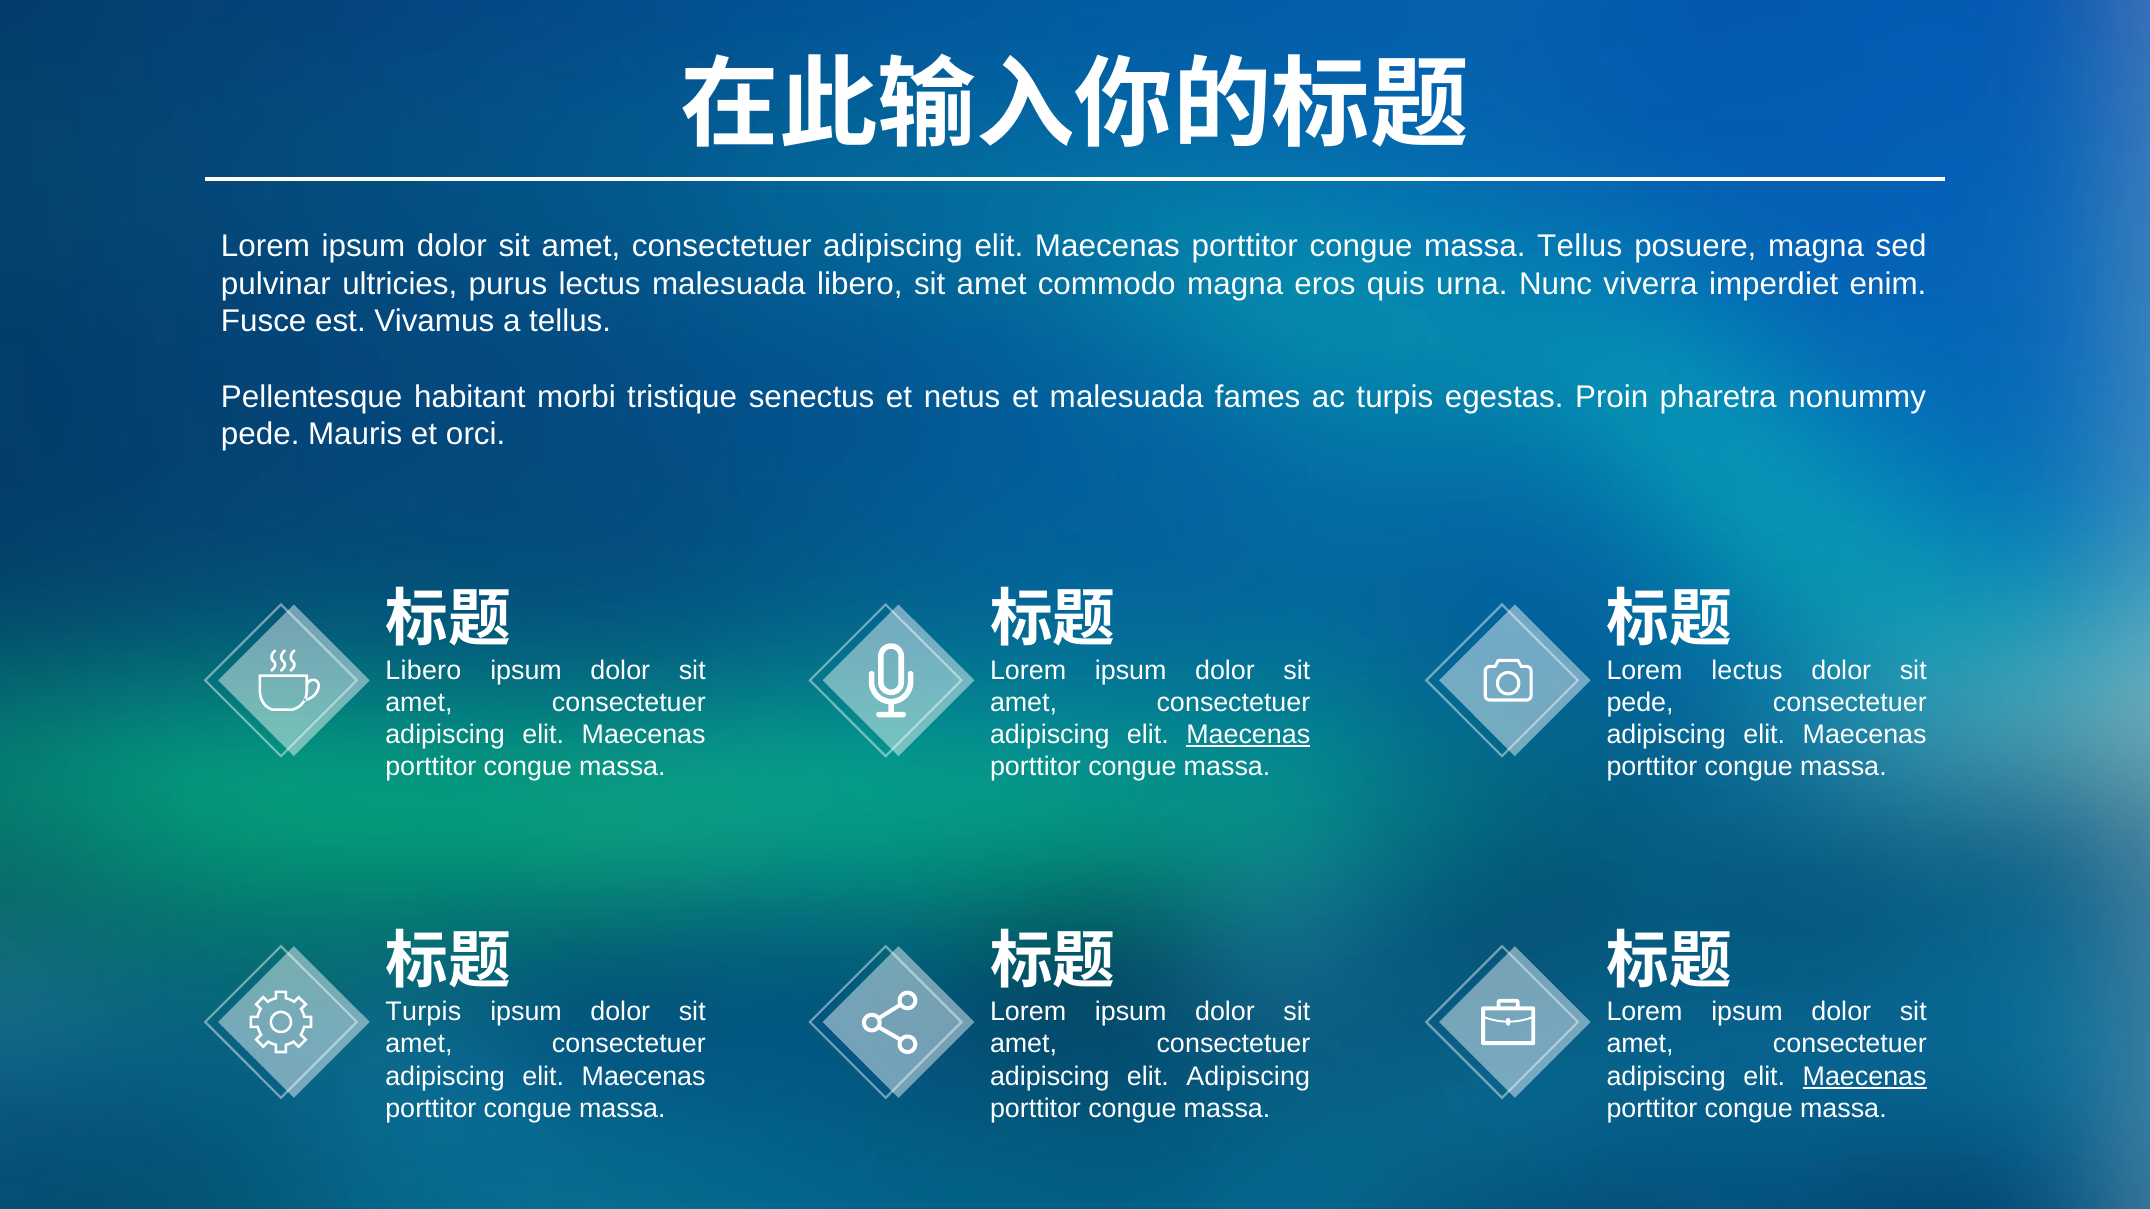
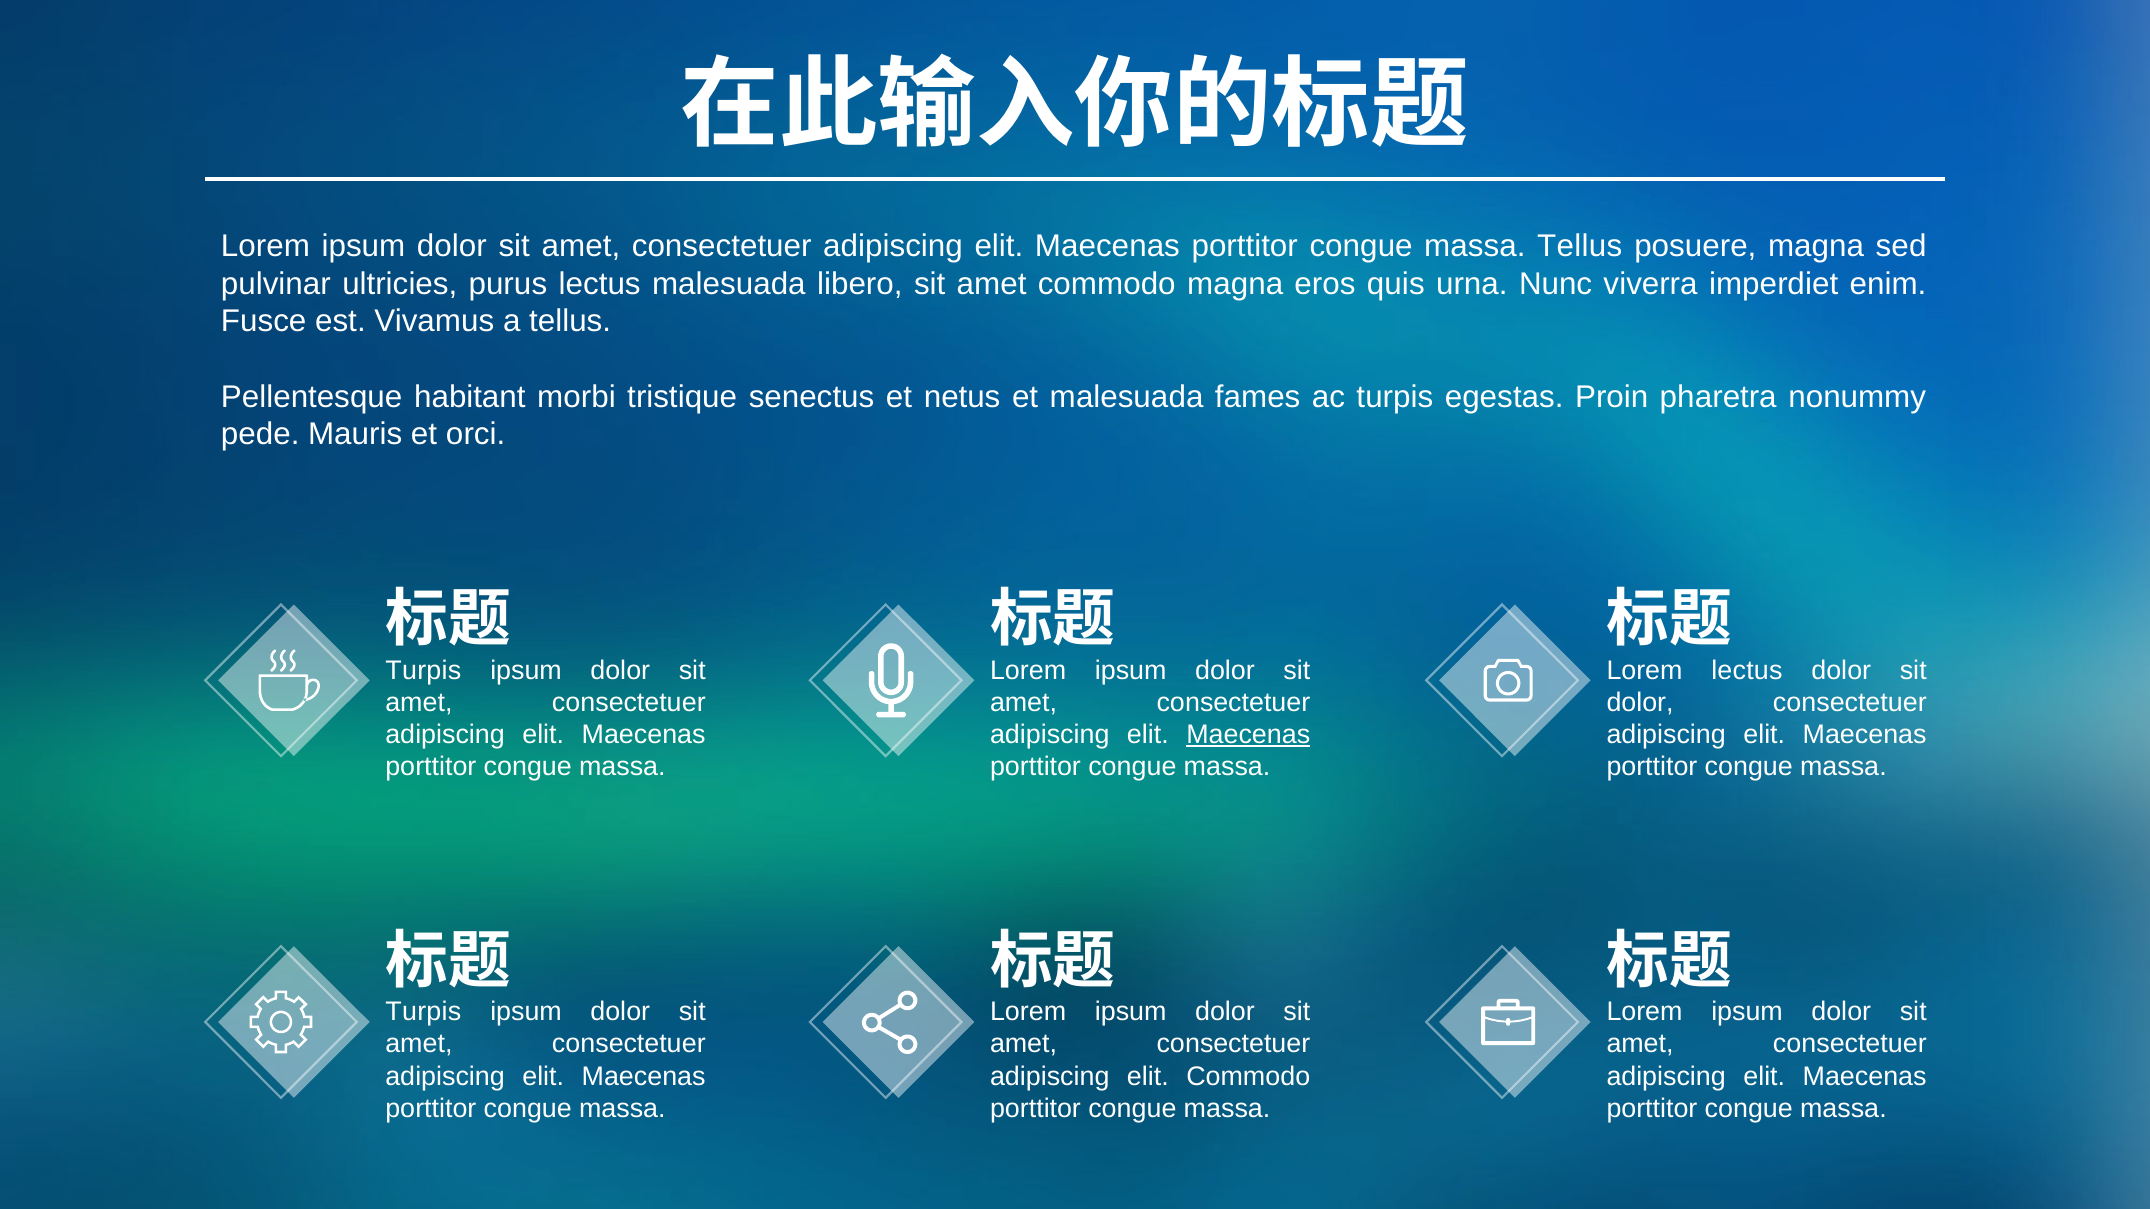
Libero at (423, 670): Libero -> Turpis
pede at (1640, 703): pede -> dolor
elit Adipiscing: Adipiscing -> Commodo
Maecenas at (1865, 1077) underline: present -> none
